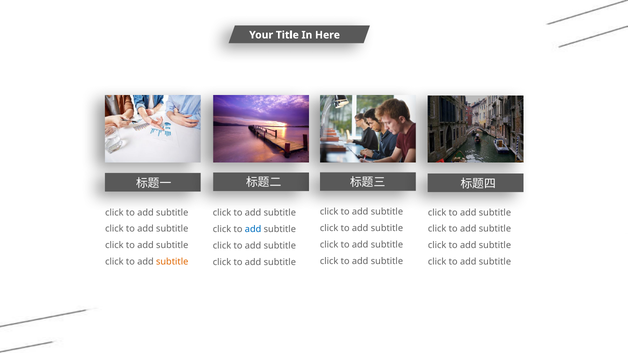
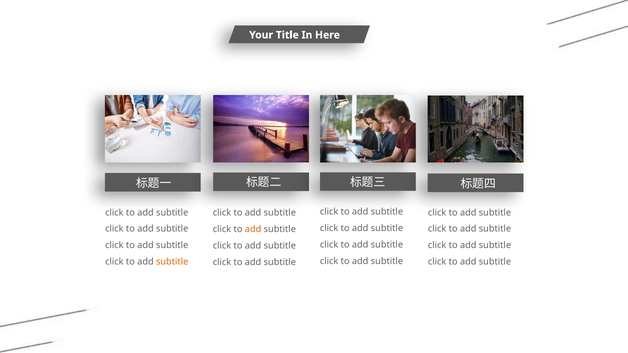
add at (253, 229) colour: blue -> orange
